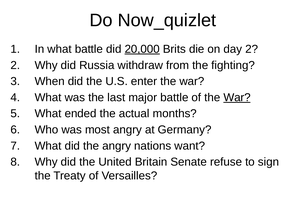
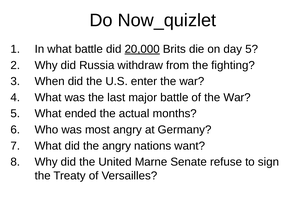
day 2: 2 -> 5
War at (237, 97) underline: present -> none
Britain: Britain -> Marne
